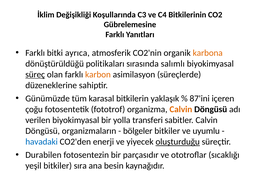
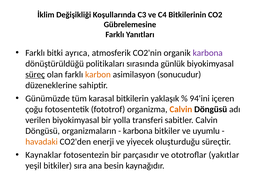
karbona at (208, 53) colour: orange -> purple
salımlı: salımlı -> günlük
süreçlerde: süreçlerde -> sonucudur
87'ini: 87'ini -> 94'ini
bölgeler at (138, 131): bölgeler -> karbona
havadaki colour: blue -> orange
oluşturduğu underline: present -> none
Durabilen: Durabilen -> Kaynaklar
sıcaklığı: sıcaklığı -> yakıtlar
